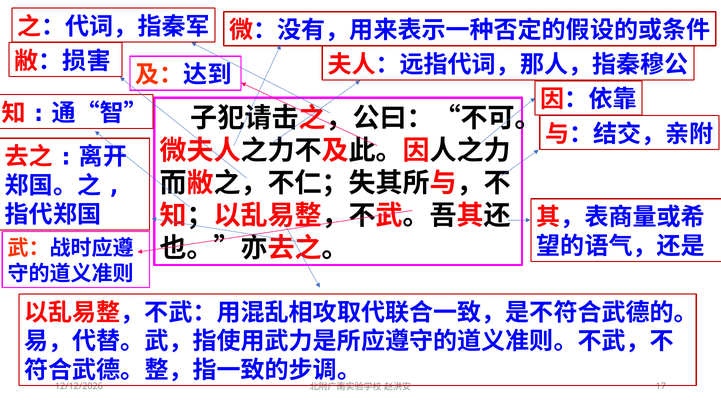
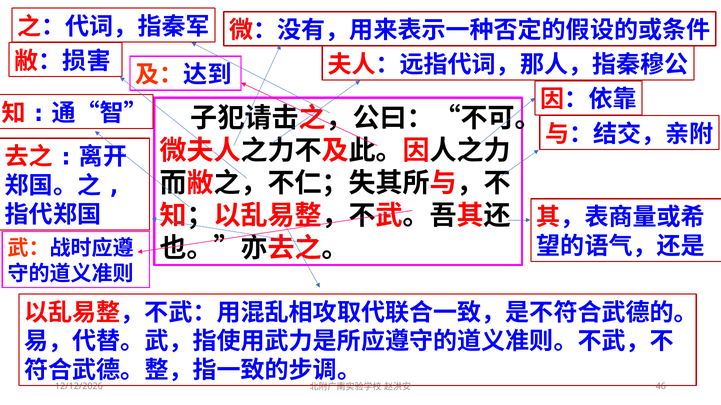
17: 17 -> 46
